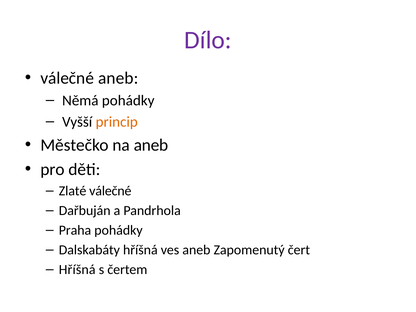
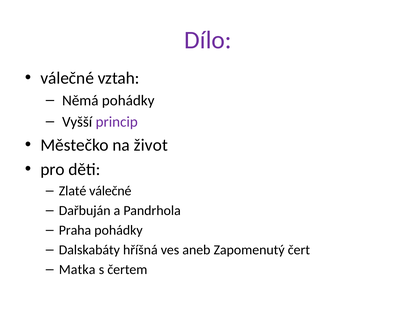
válečné aneb: aneb -> vztah
princip colour: orange -> purple
na aneb: aneb -> život
Hříšná at (77, 270): Hříšná -> Matka
